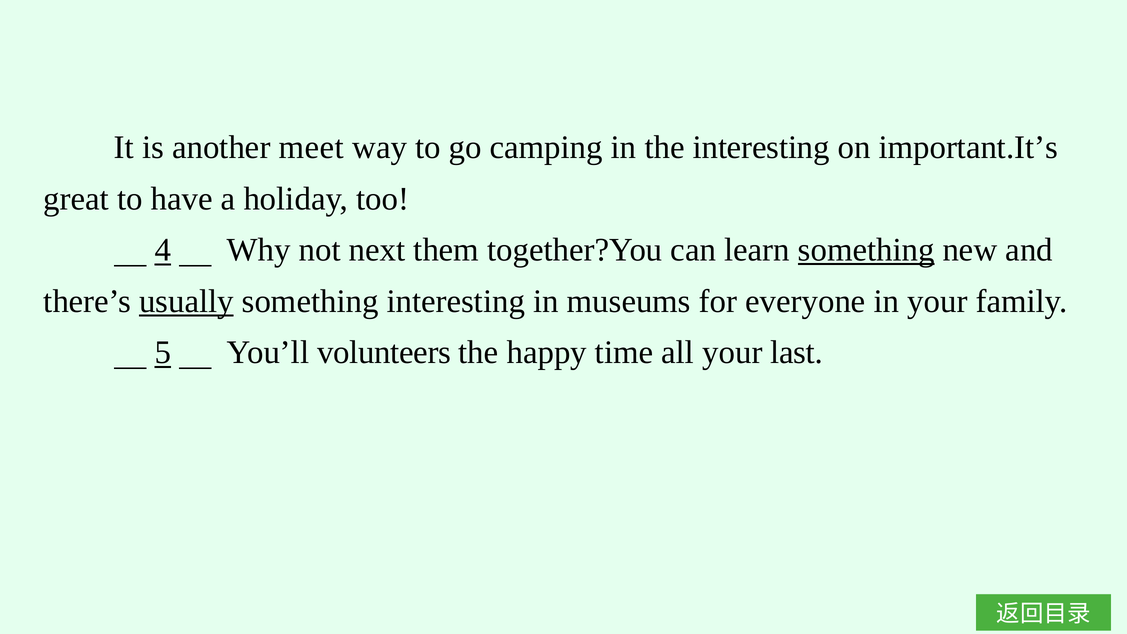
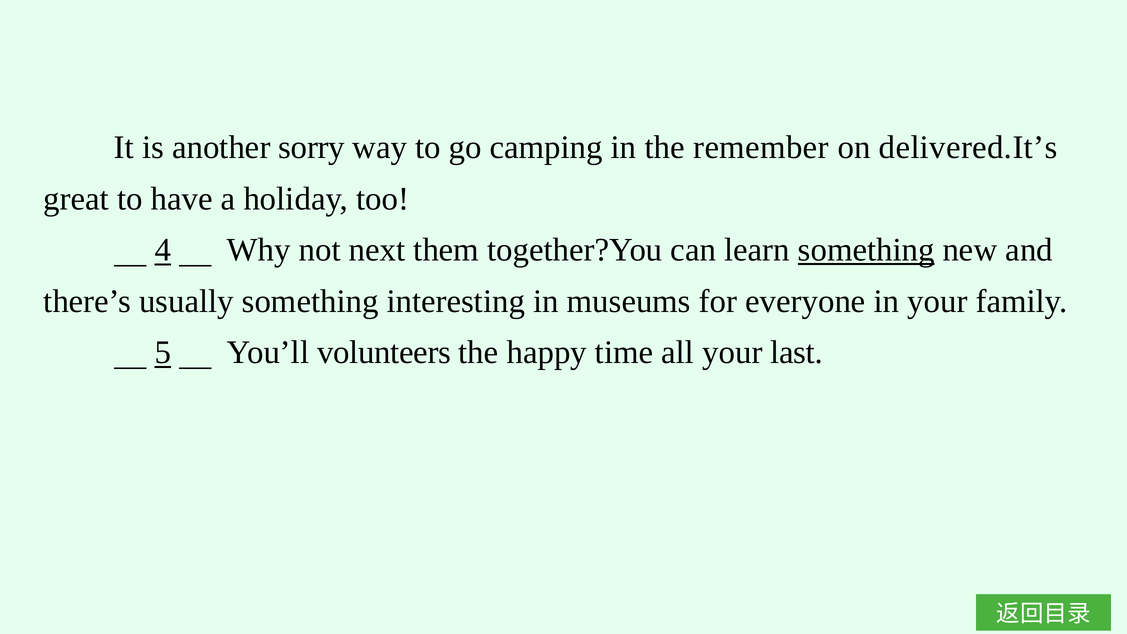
meet: meet -> sorry
the interesting: interesting -> remember
important.It’s: important.It’s -> delivered.It’s
usually underline: present -> none
